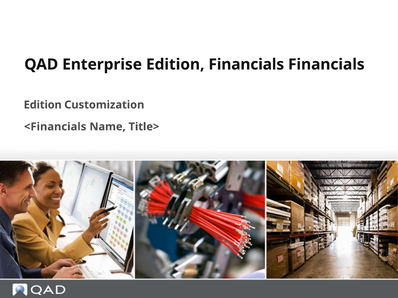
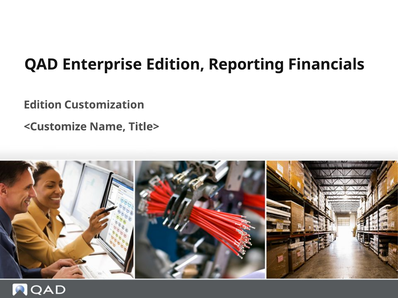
Edition Financials: Financials -> Reporting
<Financials: <Financials -> <Customize
